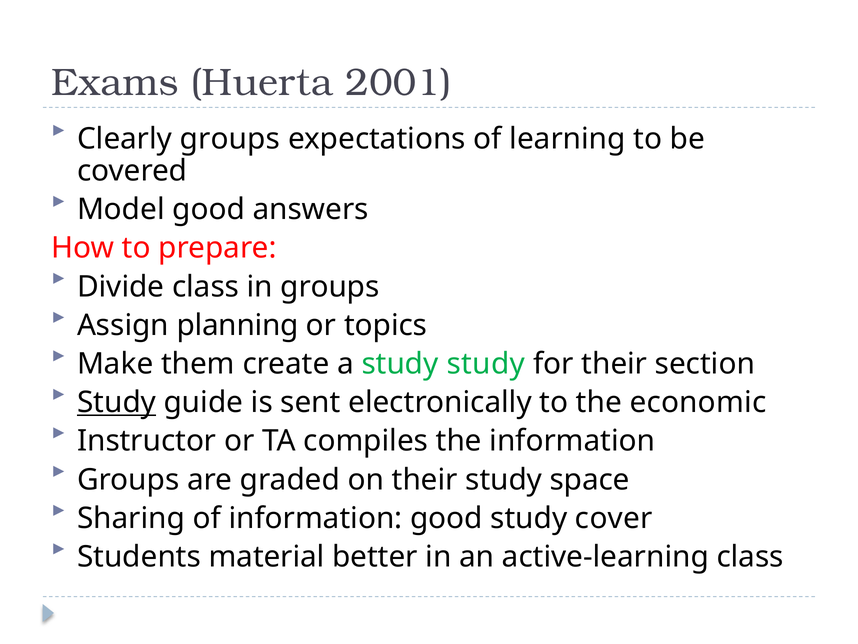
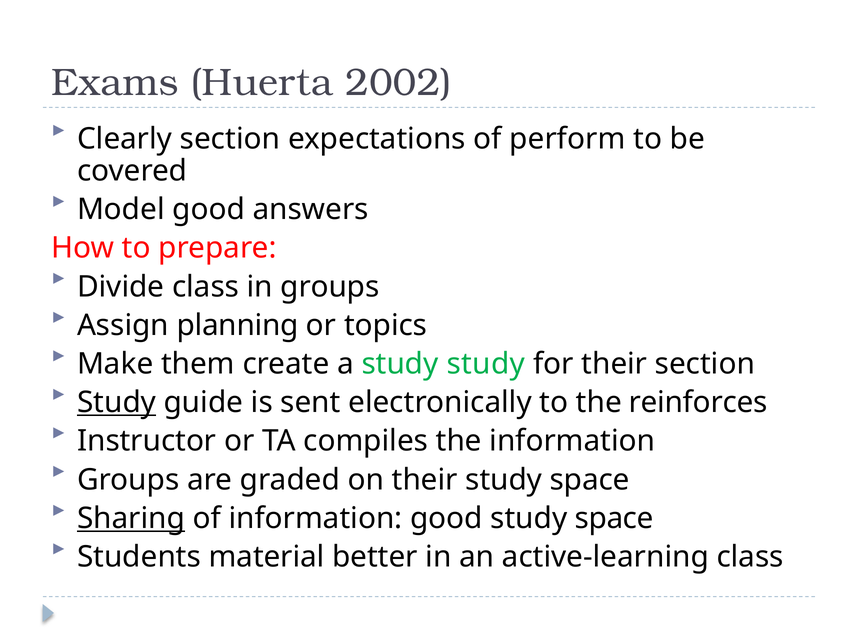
2001: 2001 -> 2002
Clearly groups: groups -> section
learning: learning -> perform
economic: economic -> reinforces
Sharing underline: none -> present
good study cover: cover -> space
